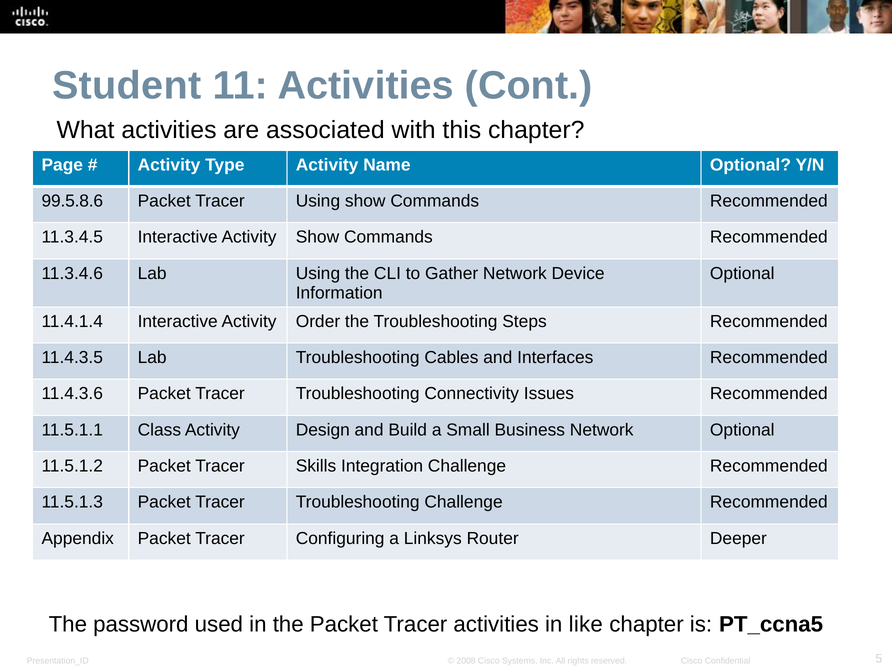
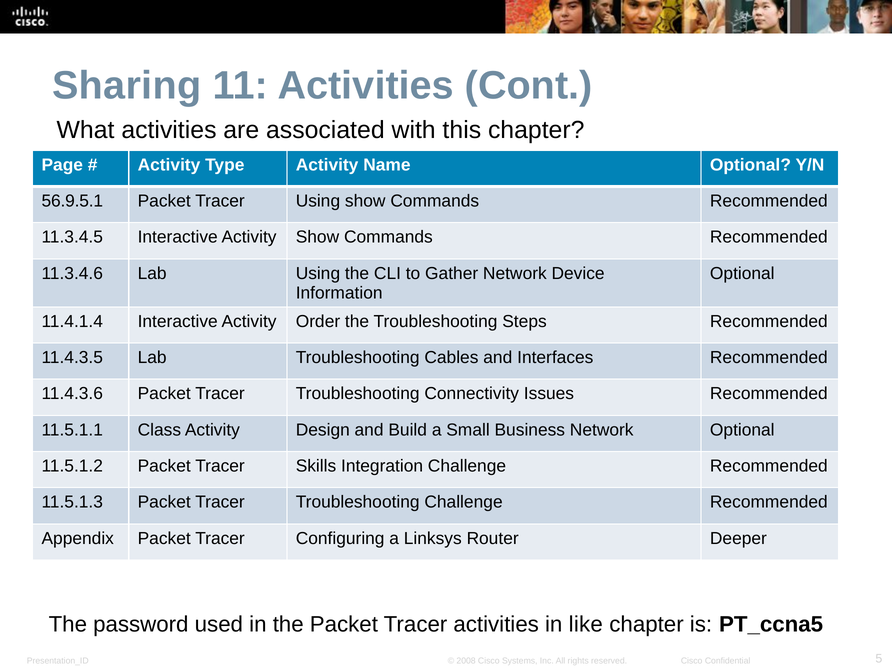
Student: Student -> Sharing
99.5.8.6: 99.5.8.6 -> 56.9.5.1
